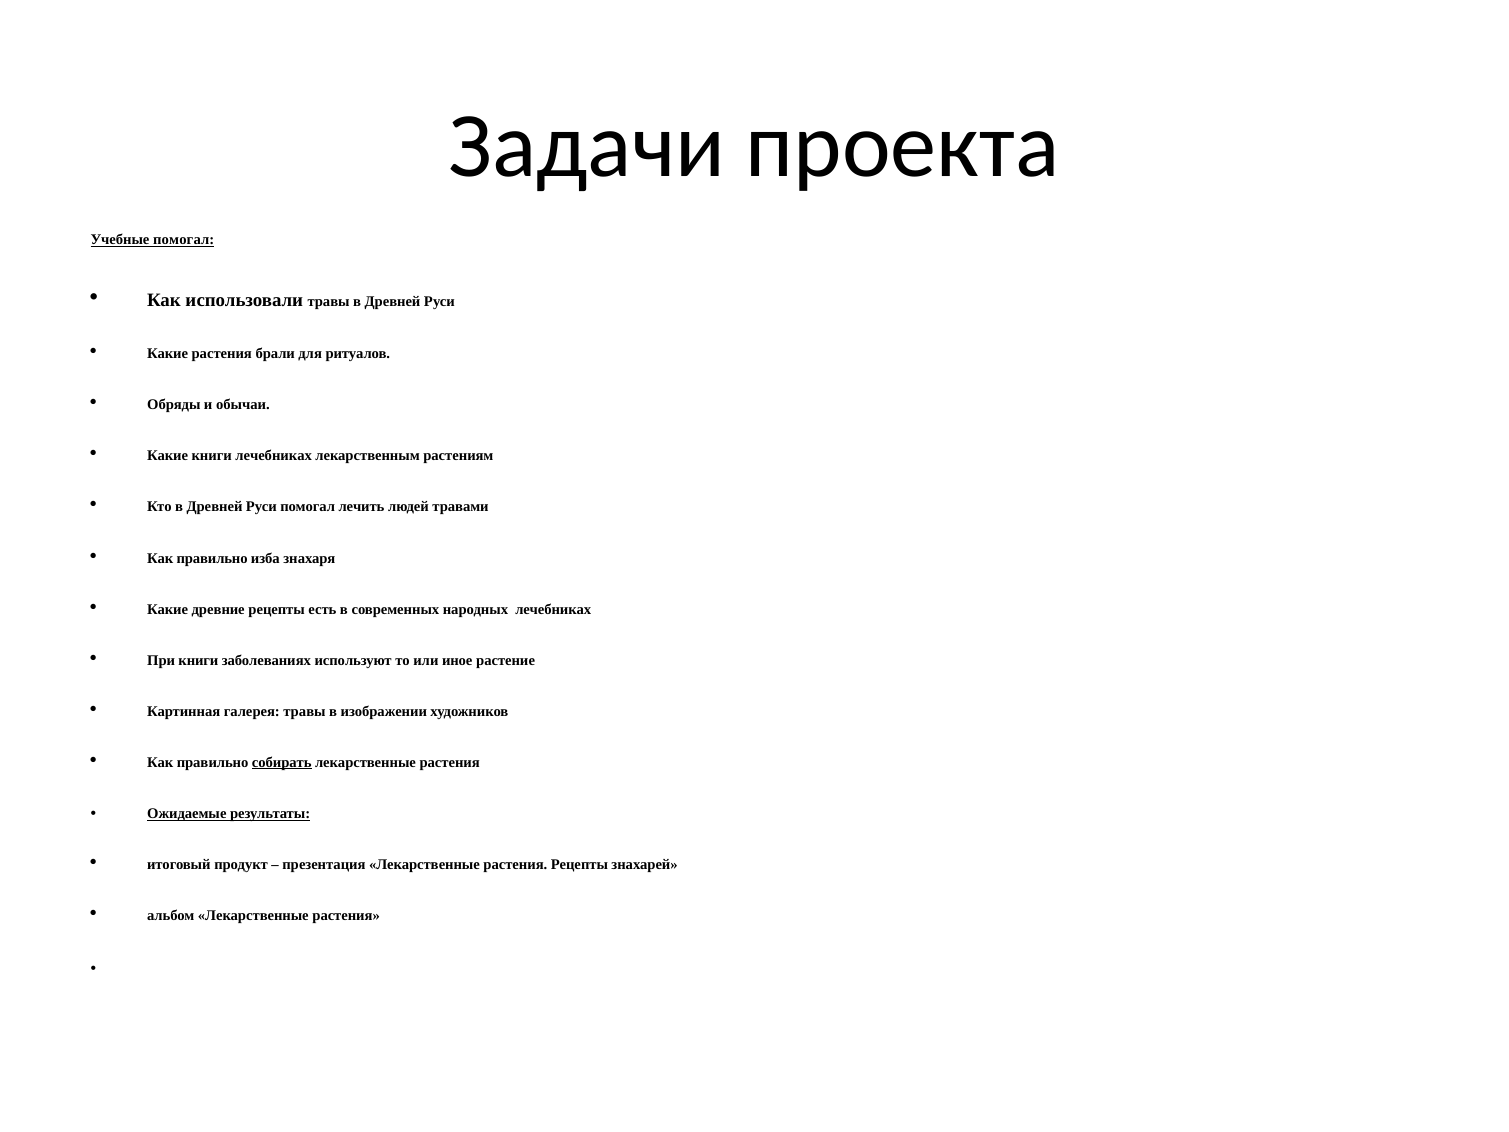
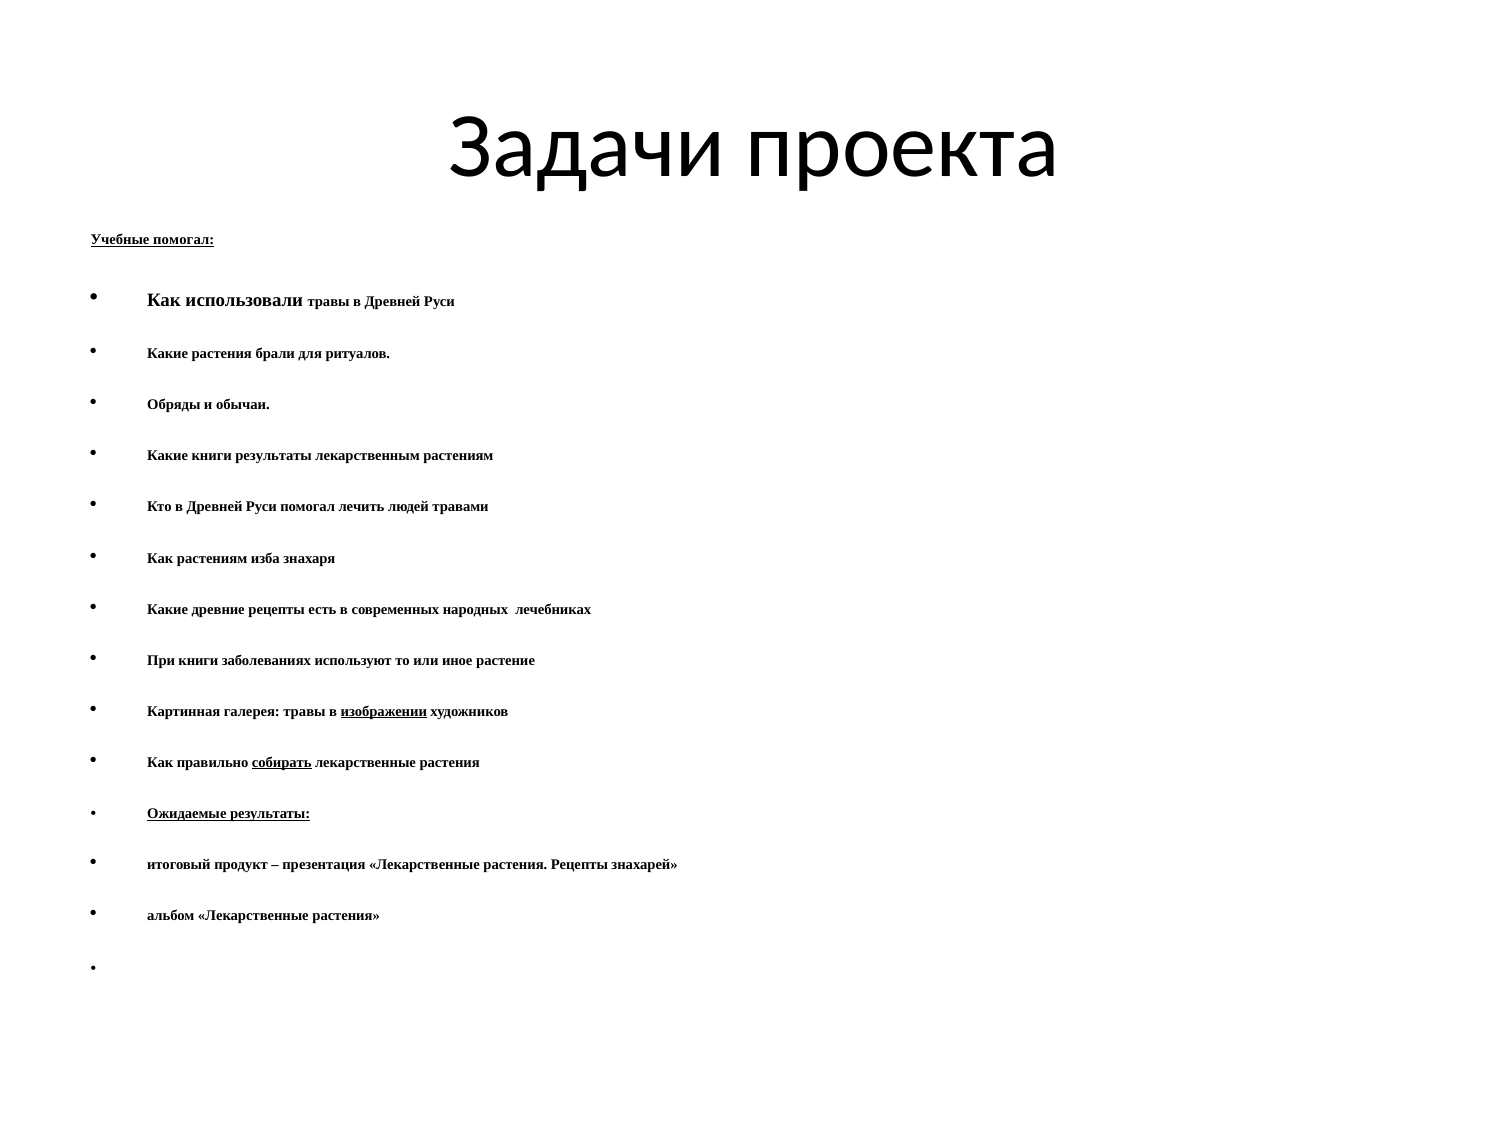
книги лечебниках: лечебниках -> результаты
правильно at (212, 558): правильно -> растениям
изображении underline: none -> present
